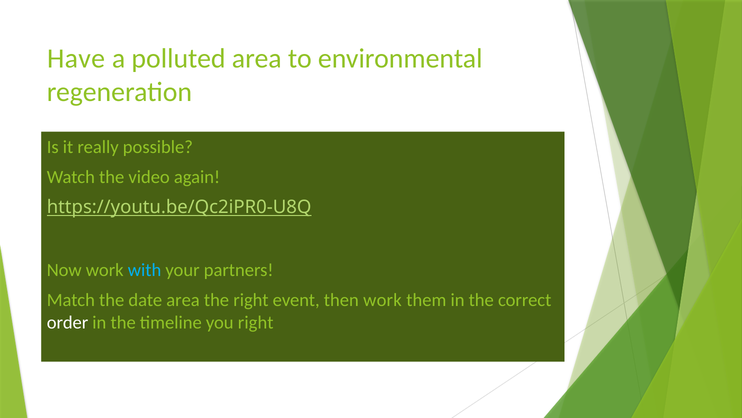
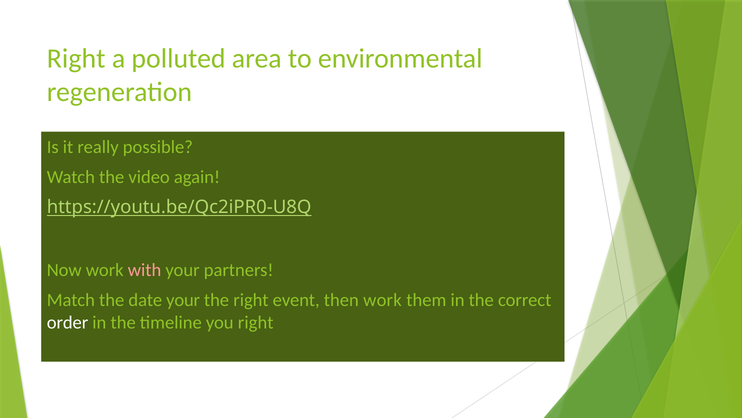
Have at (76, 59): Have -> Right
with colour: light blue -> pink
date area: area -> your
